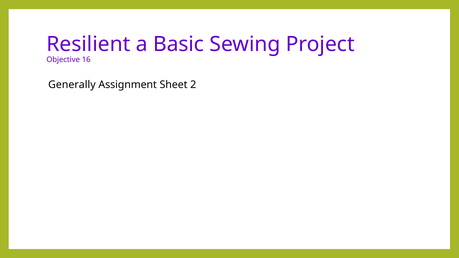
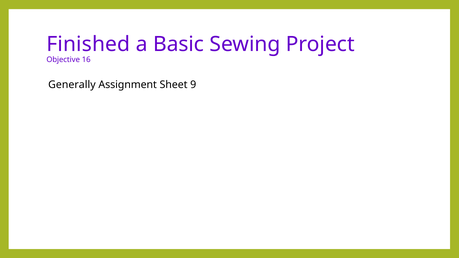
Resilient: Resilient -> Finished
2: 2 -> 9
